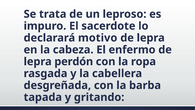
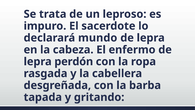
motivo: motivo -> mundo
